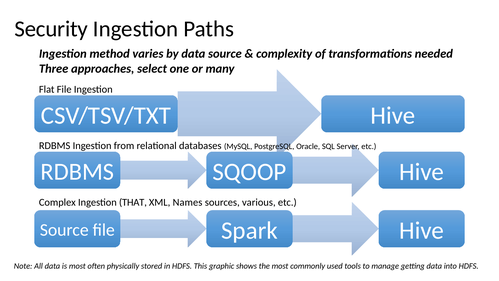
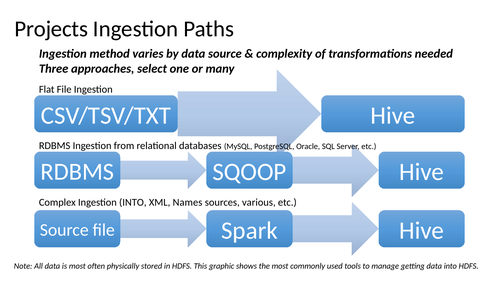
Security: Security -> Projects
Ingestion THAT: THAT -> INTO
